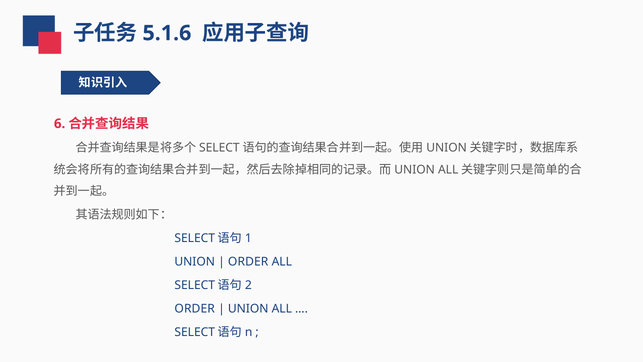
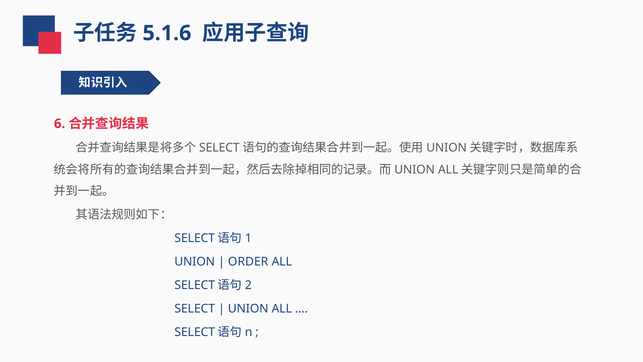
ORDER at (195, 309): ORDER -> SELECT
